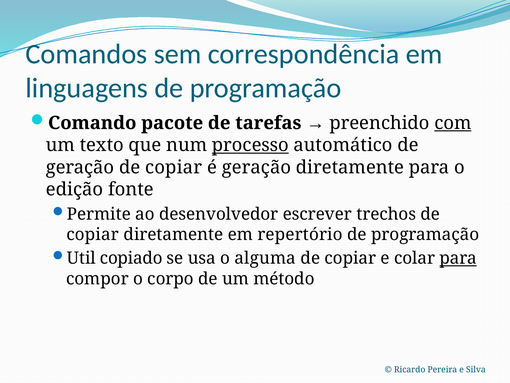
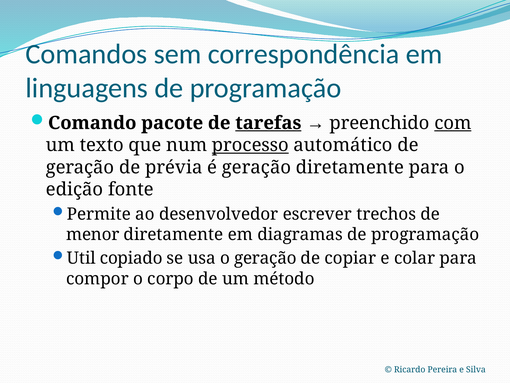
tarefas underline: none -> present
geração de copiar: copiar -> prévia
copiar at (93, 234): copiar -> menor
repertório: repertório -> diagramas
o alguma: alguma -> geração
para at (458, 258) underline: present -> none
